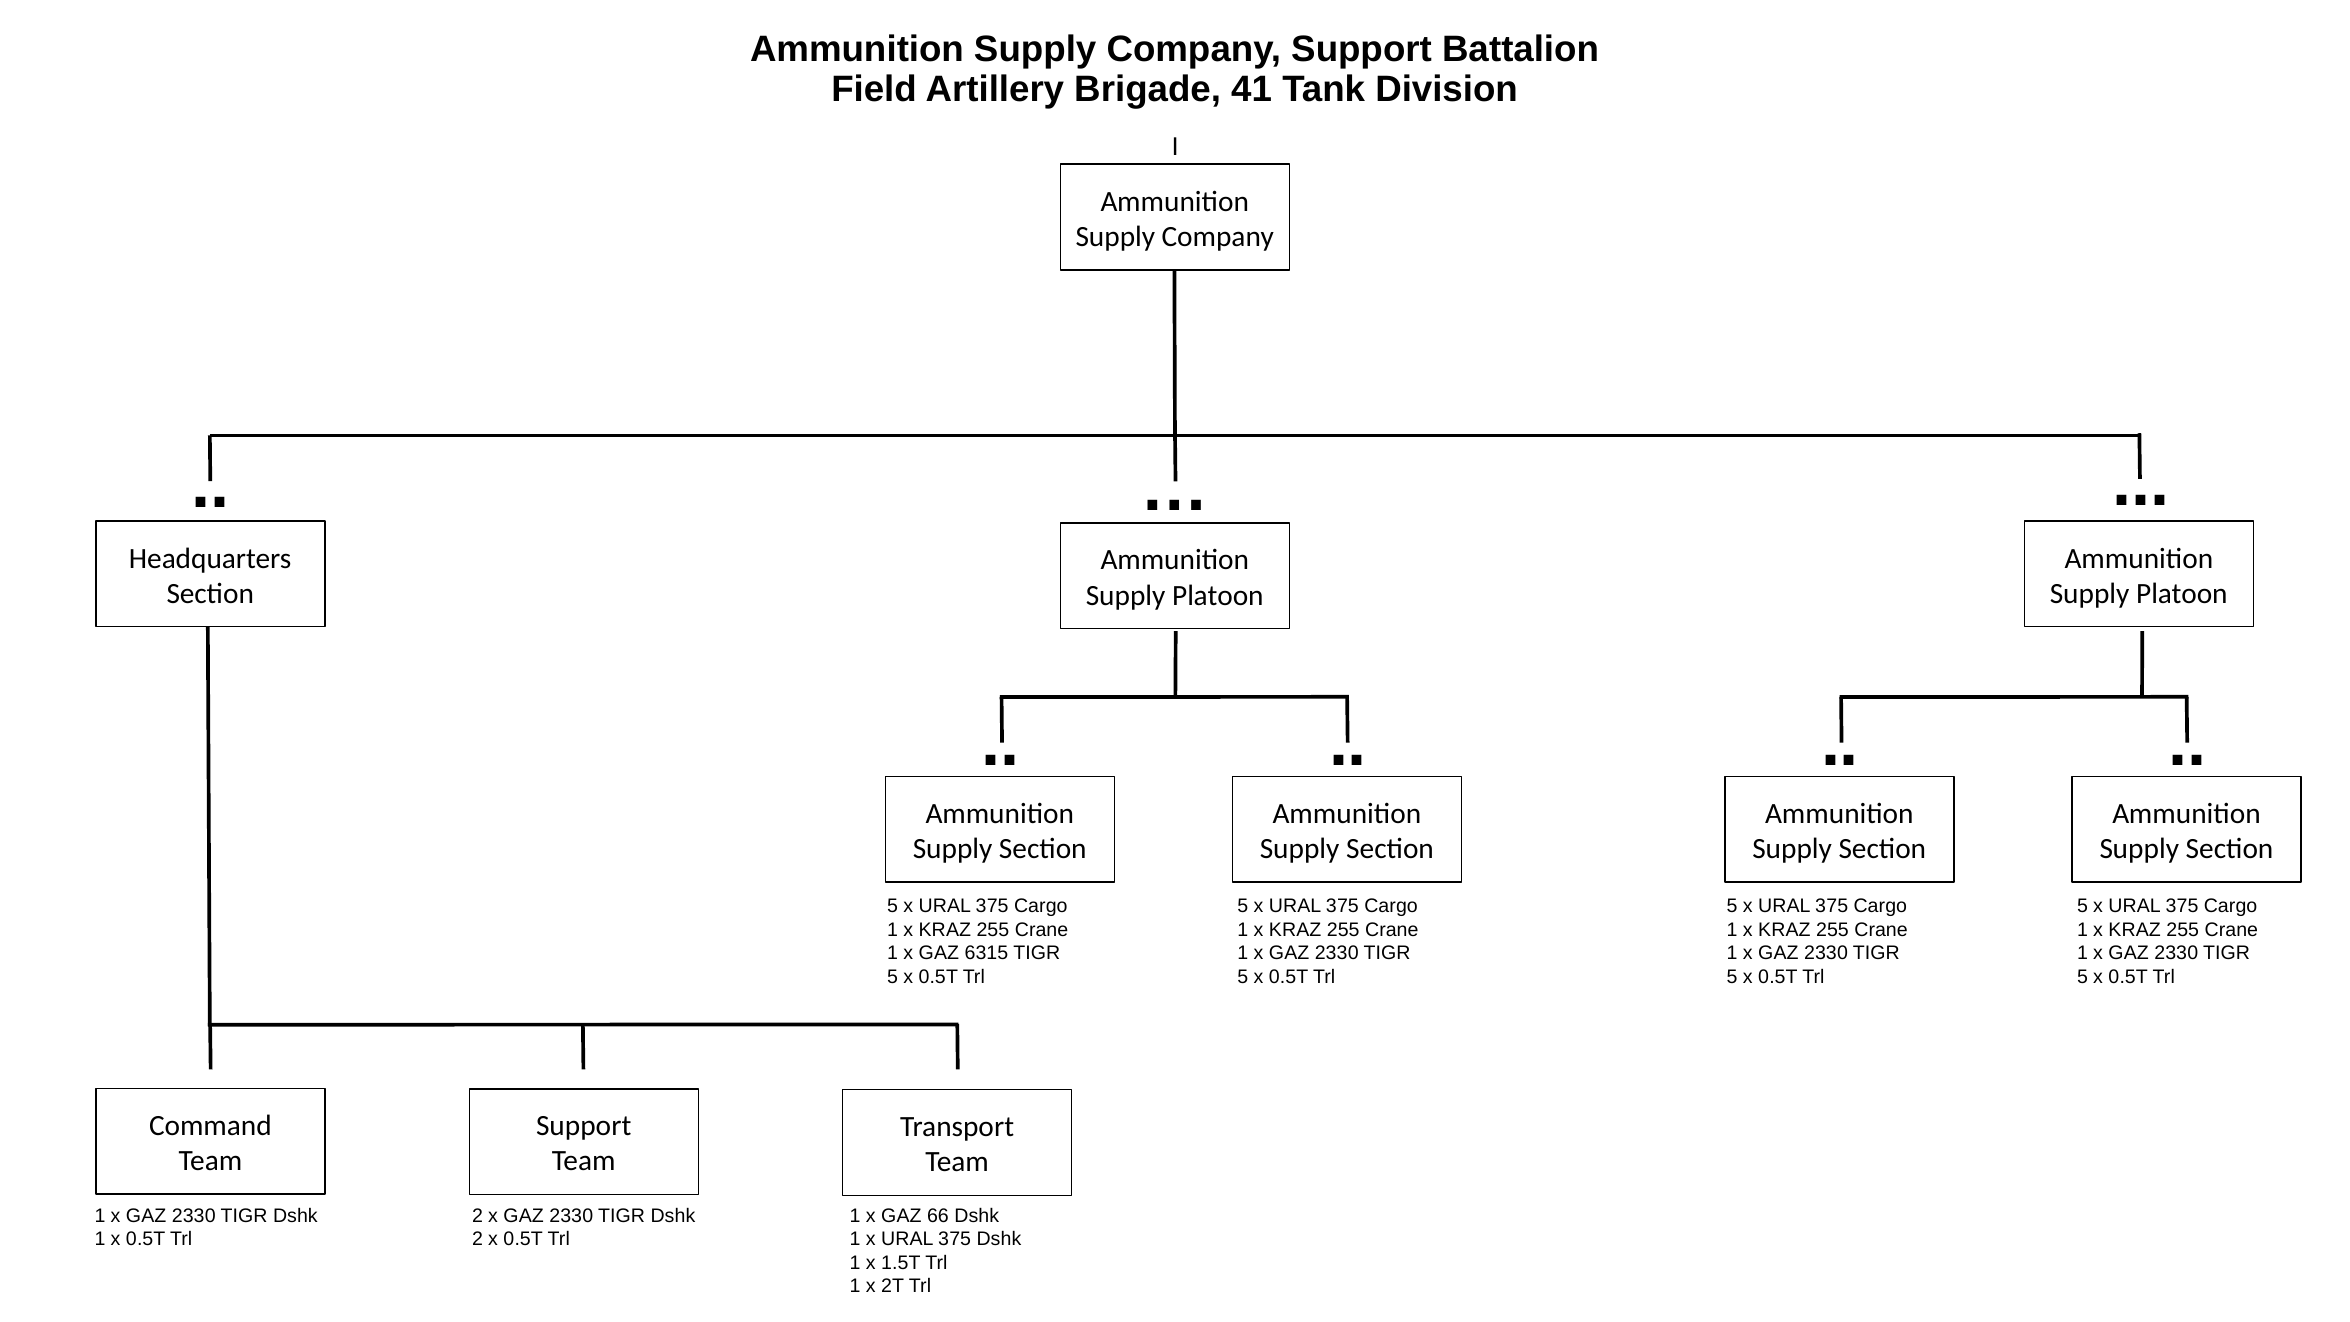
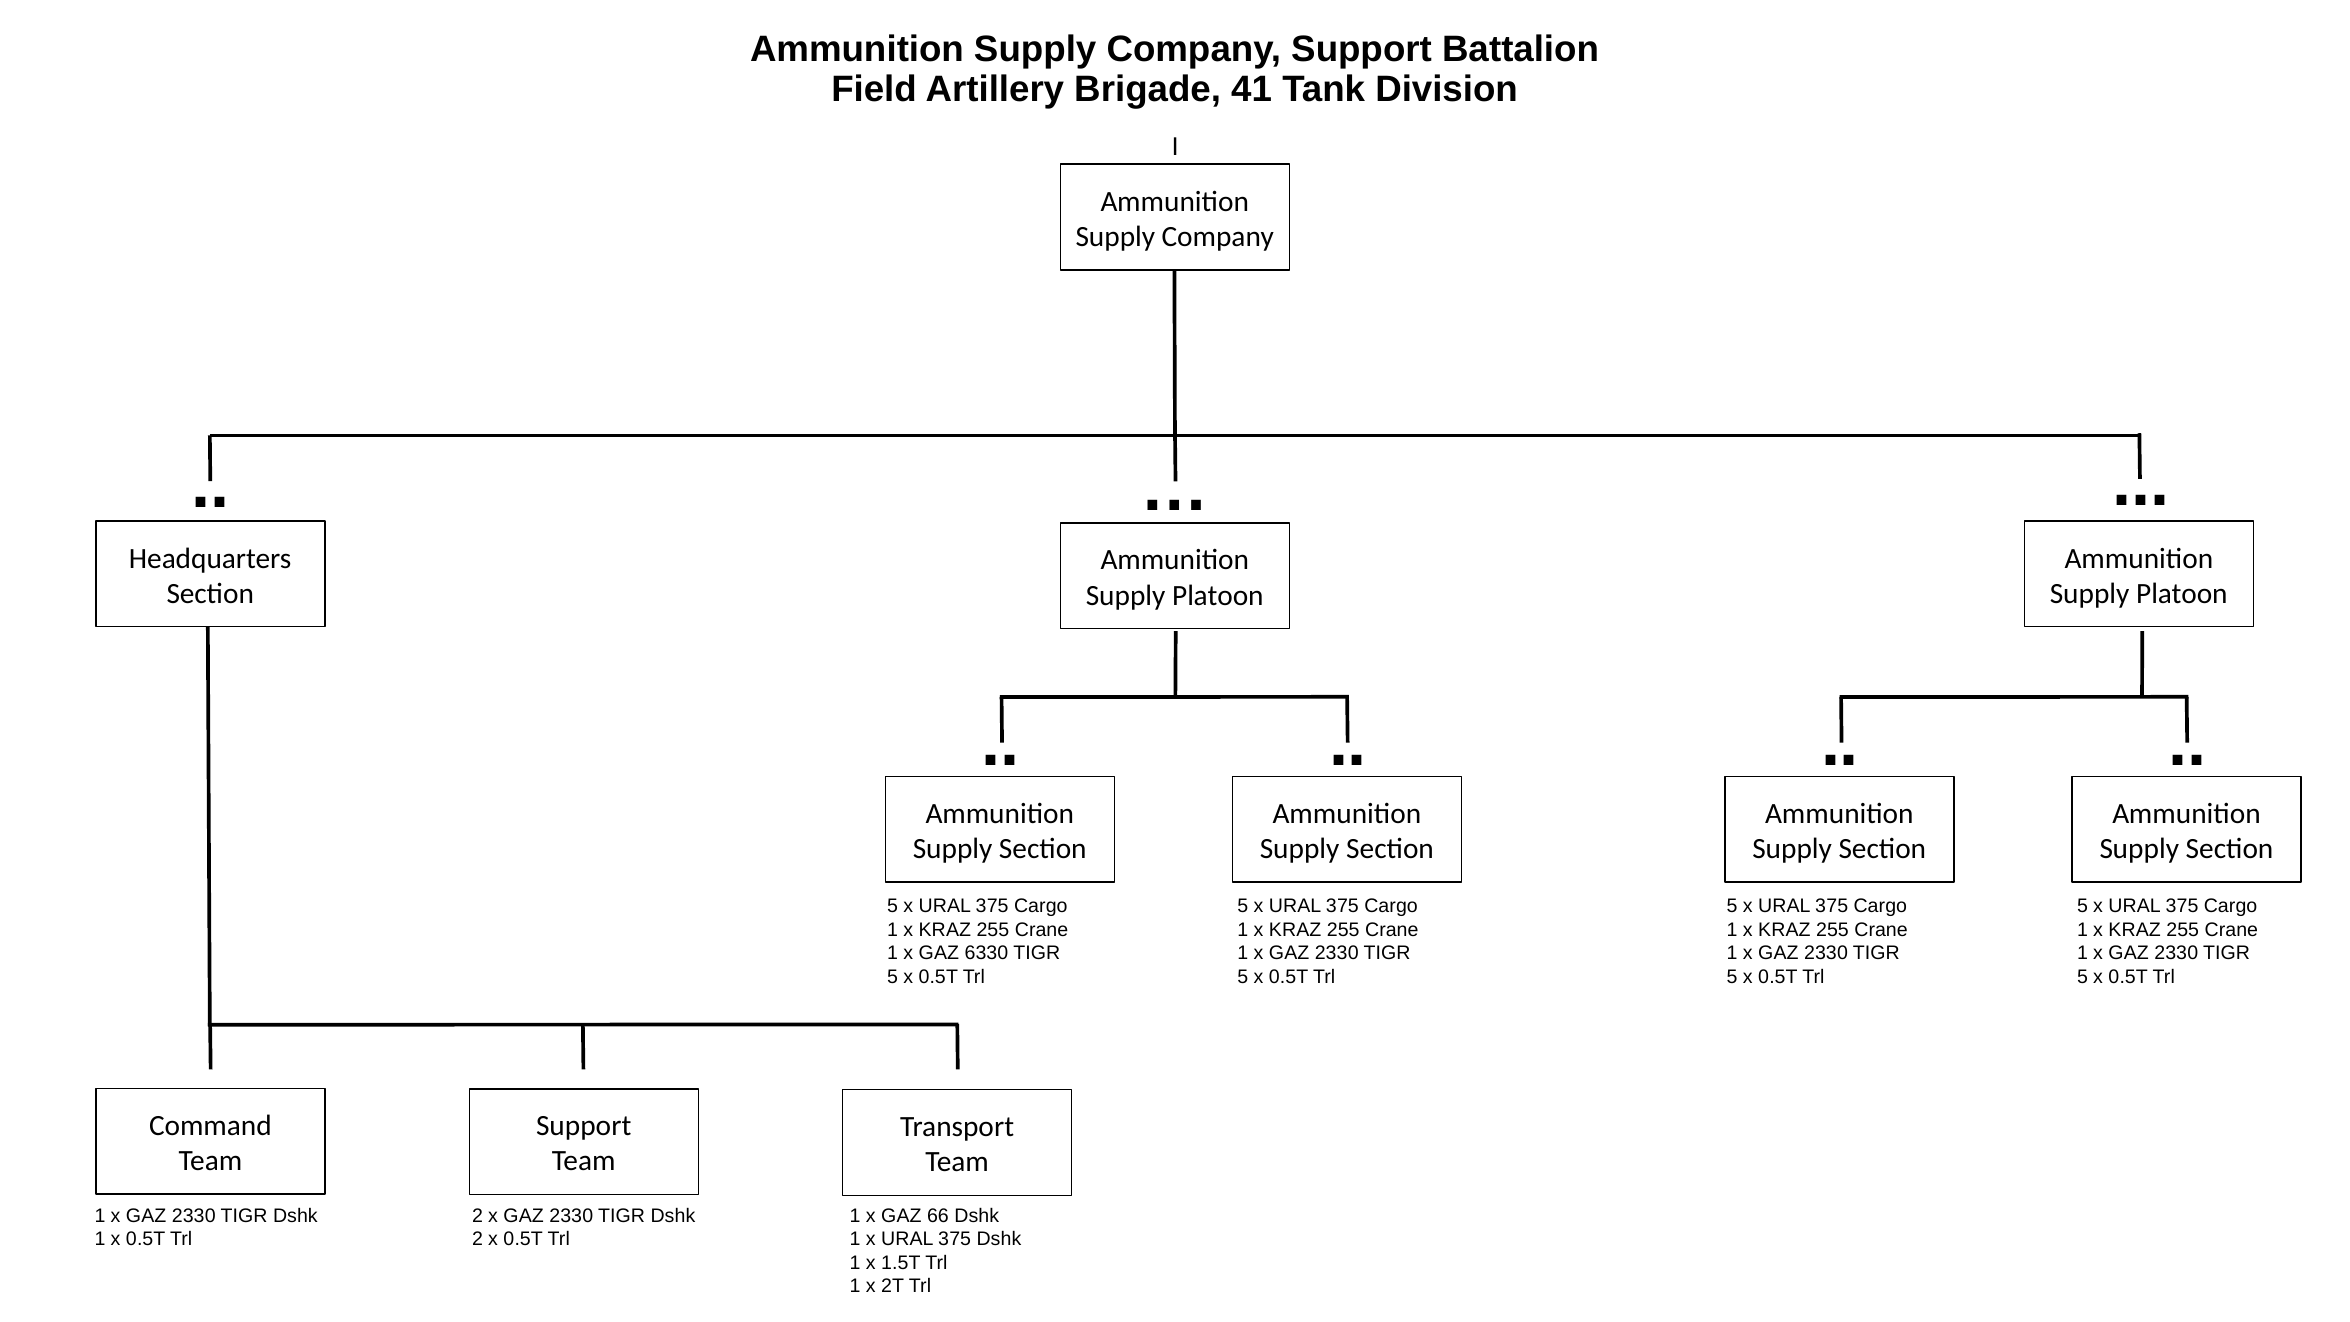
6315: 6315 -> 6330
